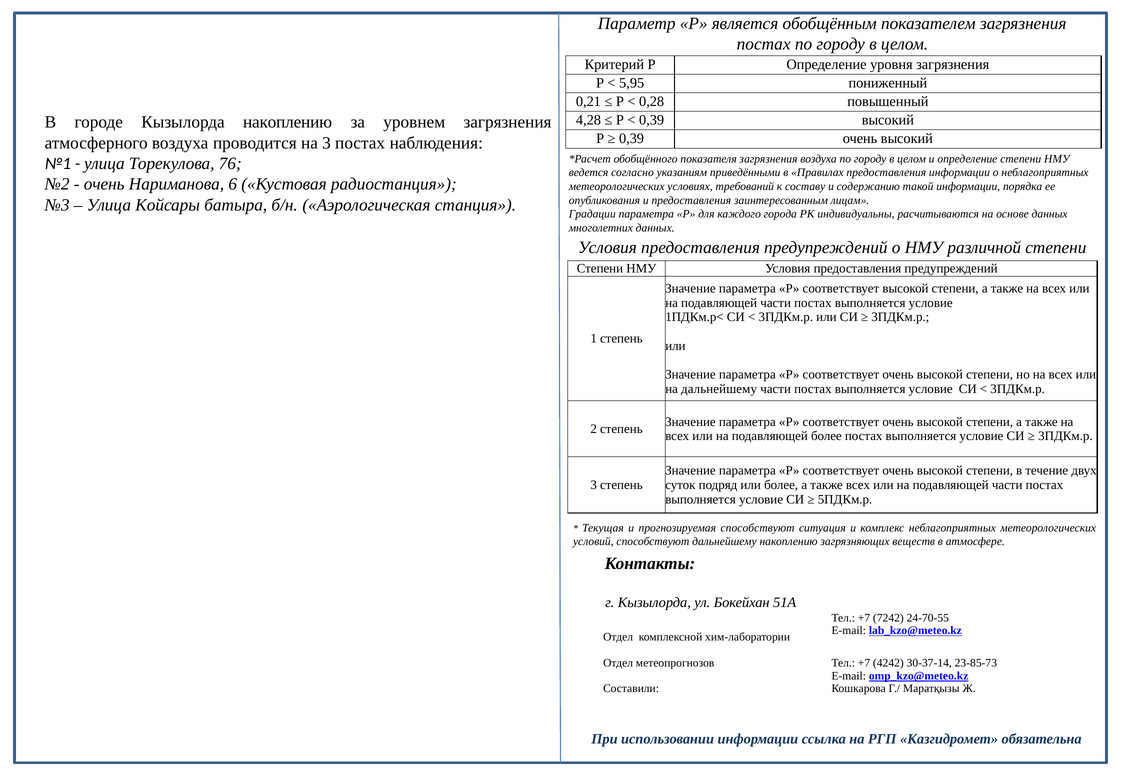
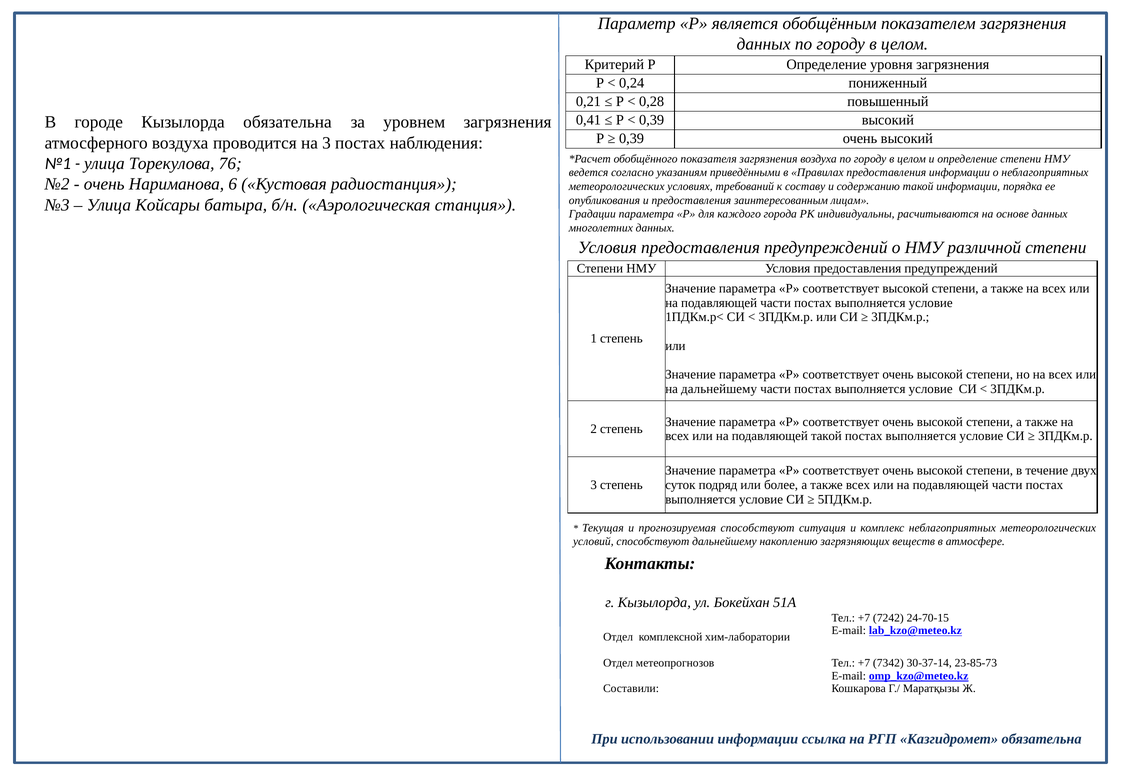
постах at (764, 44): постах -> данных
5,95: 5,95 -> 0,24
4,28: 4,28 -> 0,41
Кызылорда накоплению: накоплению -> обязательна
подавляющей более: более -> такой
24-70-55: 24-70-55 -> 24-70-15
4242: 4242 -> 7342
